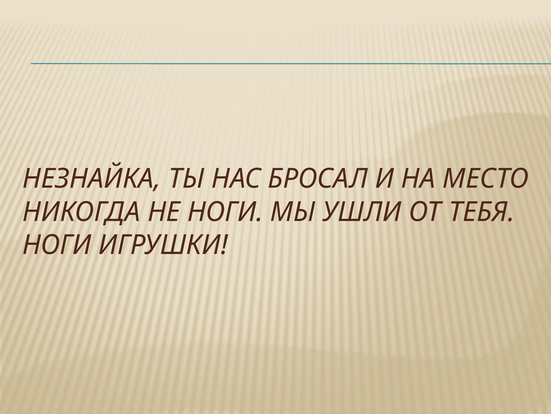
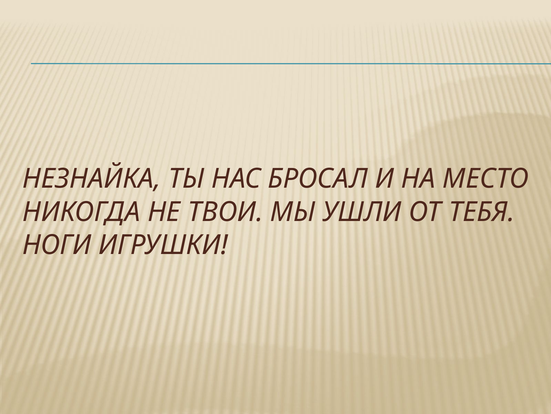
НЕ НОГИ: НОГИ -> ТВОИ
